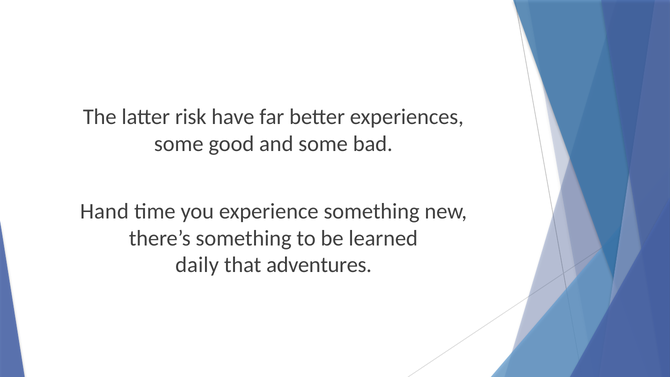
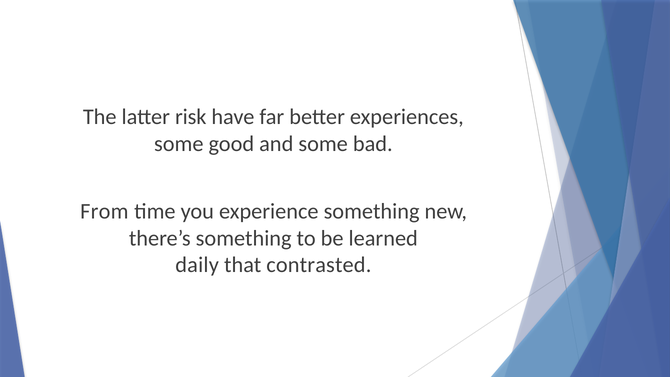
Hand: Hand -> From
adventures: adventures -> contrasted
